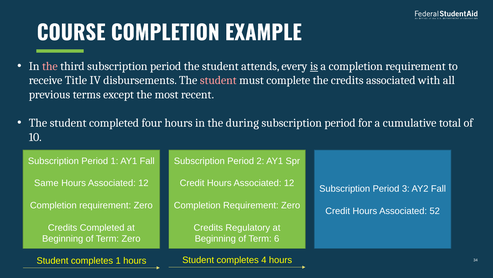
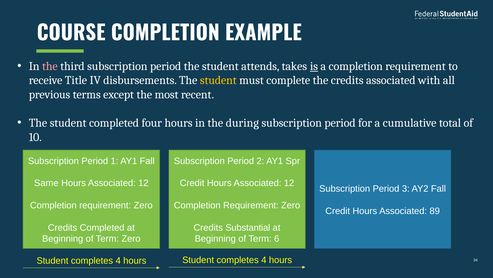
every: every -> takes
student at (218, 80) colour: pink -> yellow
52: 52 -> 89
Regulatory: Regulatory -> Substantial
1 at (118, 260): 1 -> 4
